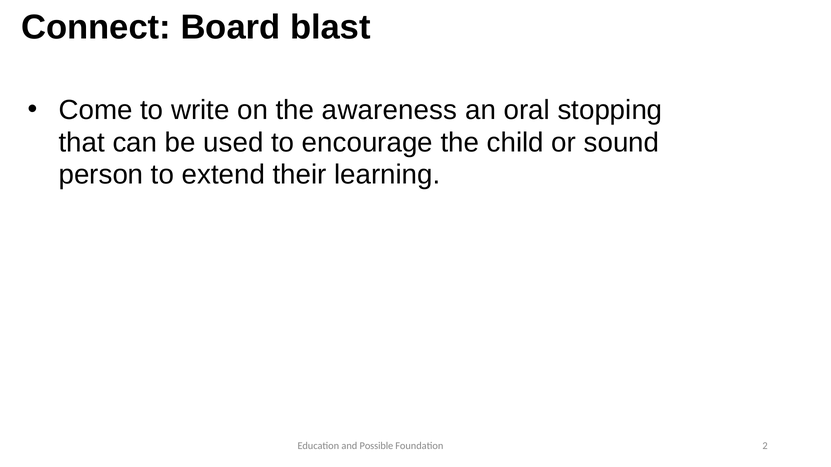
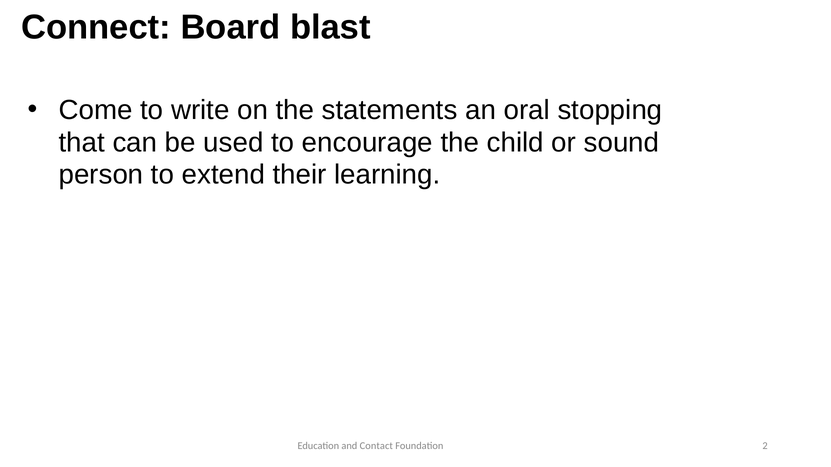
awareness: awareness -> statements
Possible: Possible -> Contact
